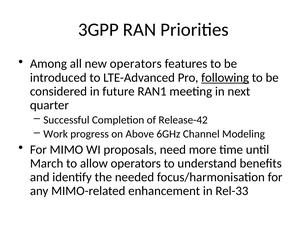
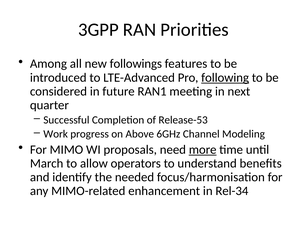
new operators: operators -> followings
Release-42: Release-42 -> Release-53
more underline: none -> present
Rel-33: Rel-33 -> Rel-34
